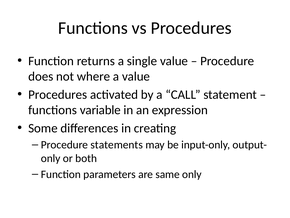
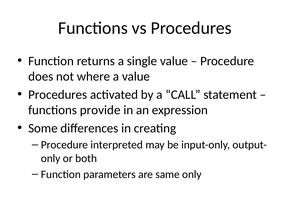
variable: variable -> provide
statements: statements -> interpreted
